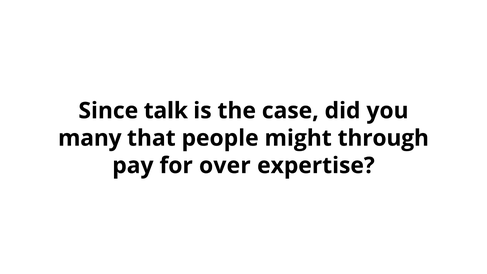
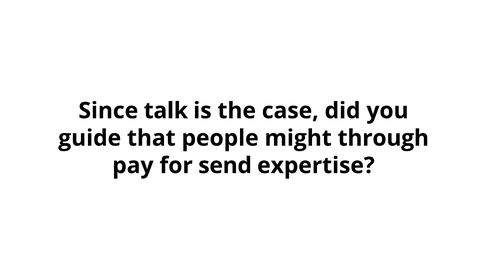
many: many -> guide
over: over -> send
